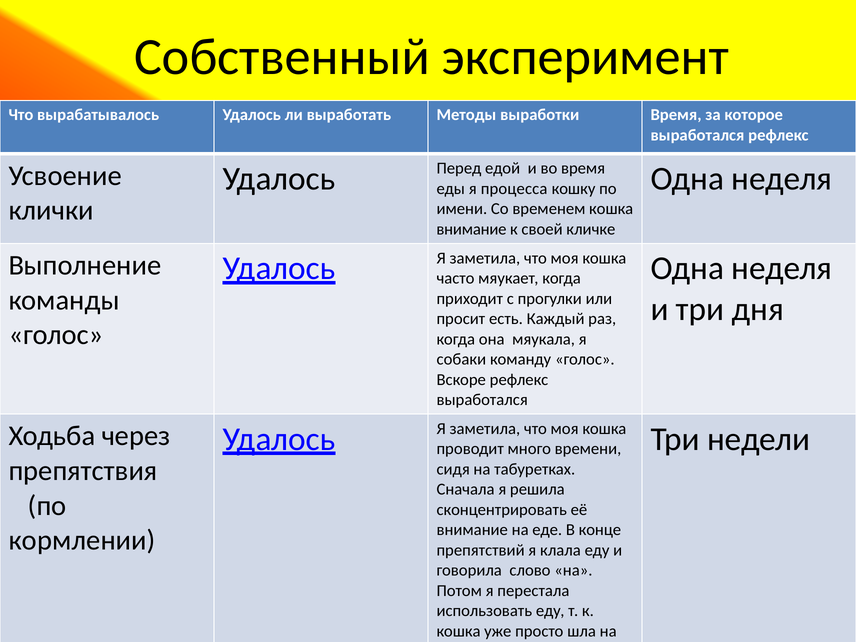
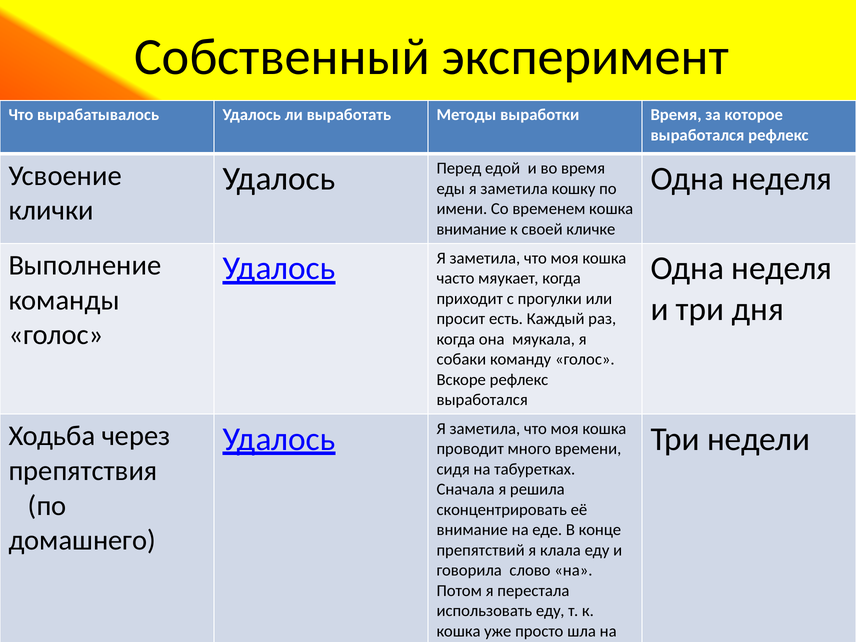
еды я процесса: процесса -> заметила
кормлении: кормлении -> домашнего
